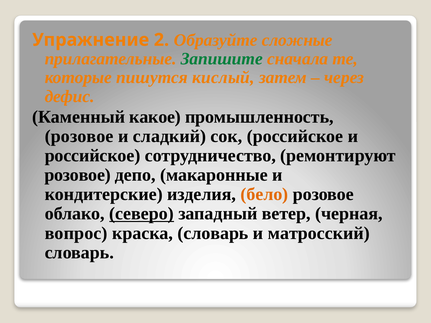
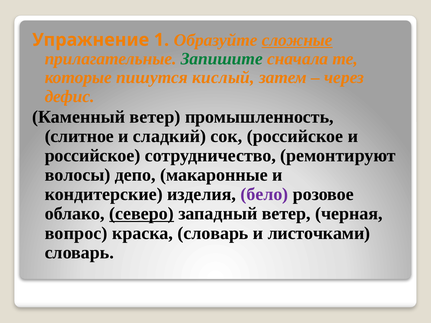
2: 2 -> 1
сложные underline: none -> present
Каменный какое: какое -> ветер
розовое at (79, 136): розовое -> слитное
розовое at (78, 175): розовое -> волосы
бело colour: orange -> purple
матросский: матросский -> листочками
